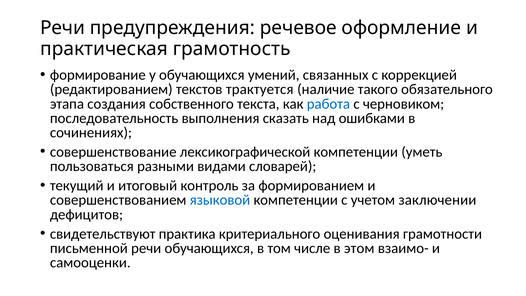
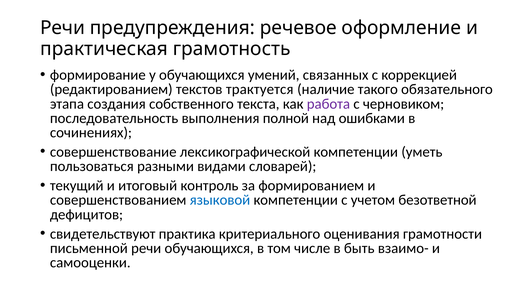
работа colour: blue -> purple
сказать: сказать -> полной
заключении: заключении -> безответной
этом: этом -> быть
